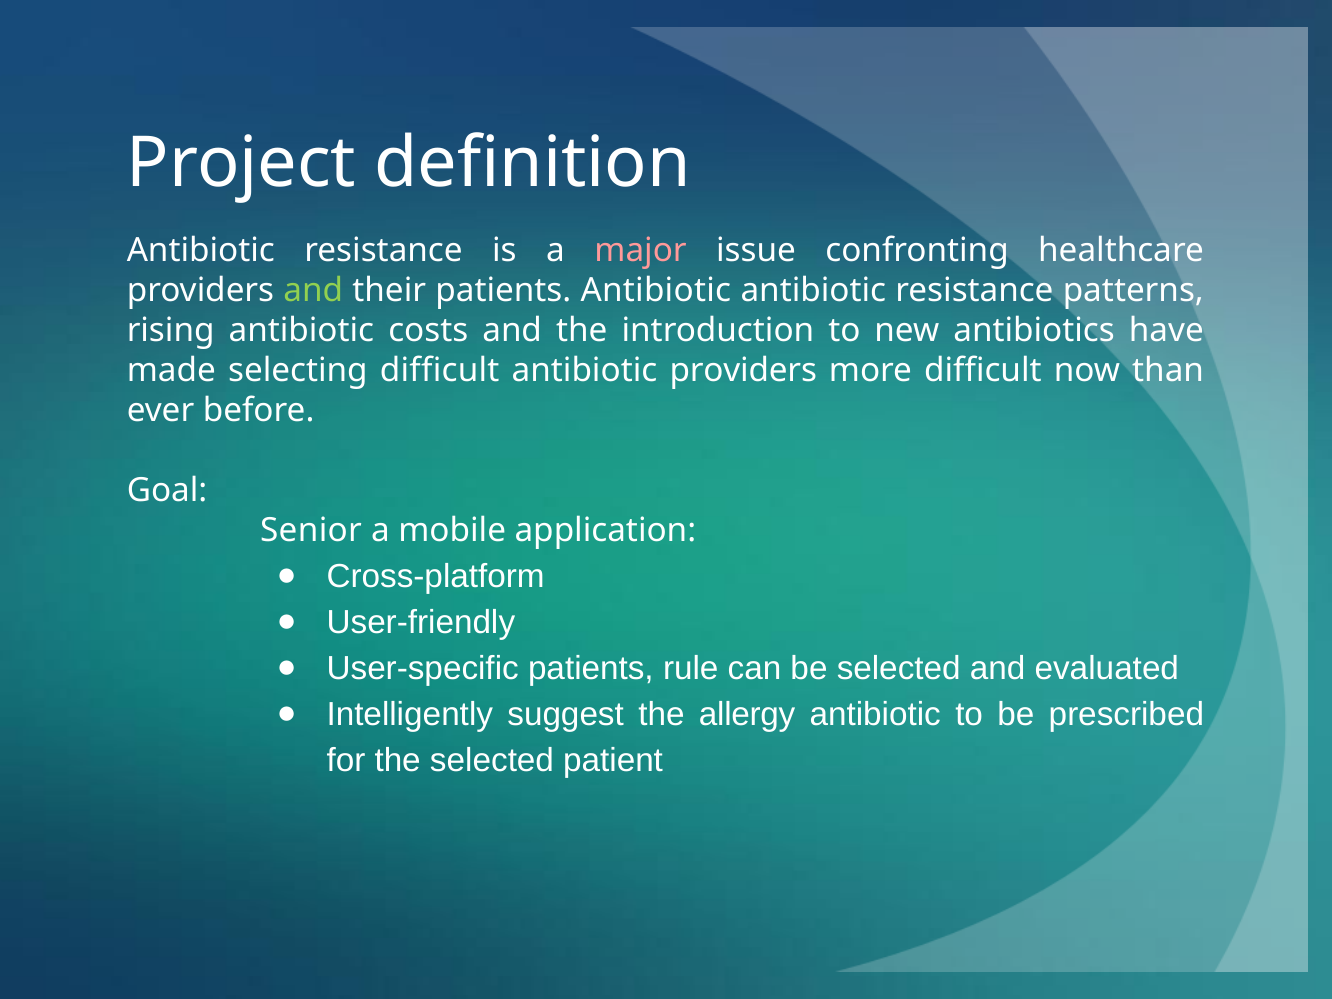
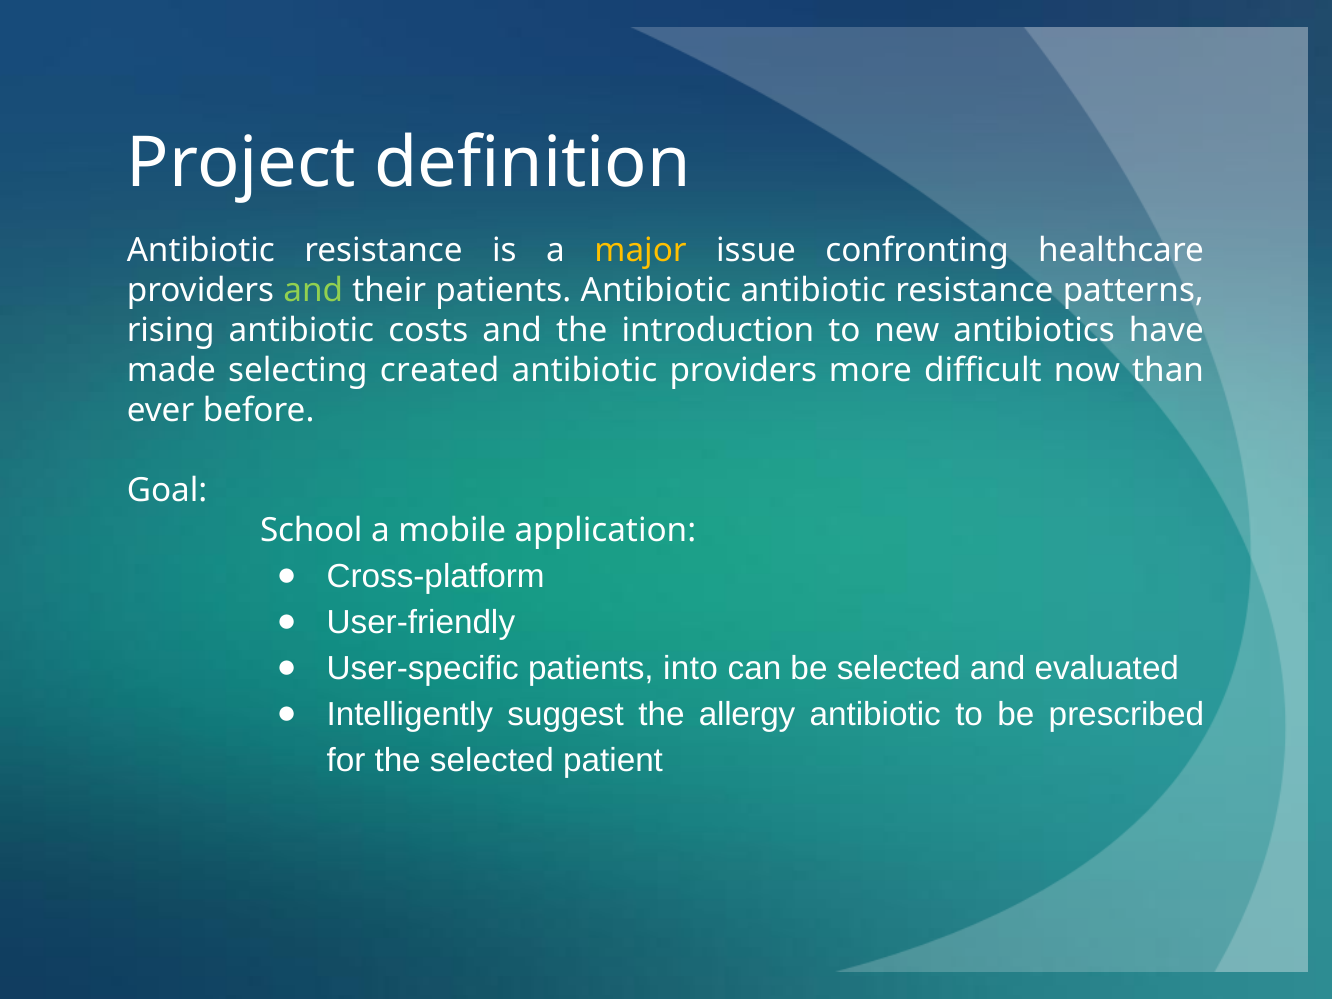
major colour: pink -> yellow
selecting difficult: difficult -> created
Senior: Senior -> School
rule: rule -> into
